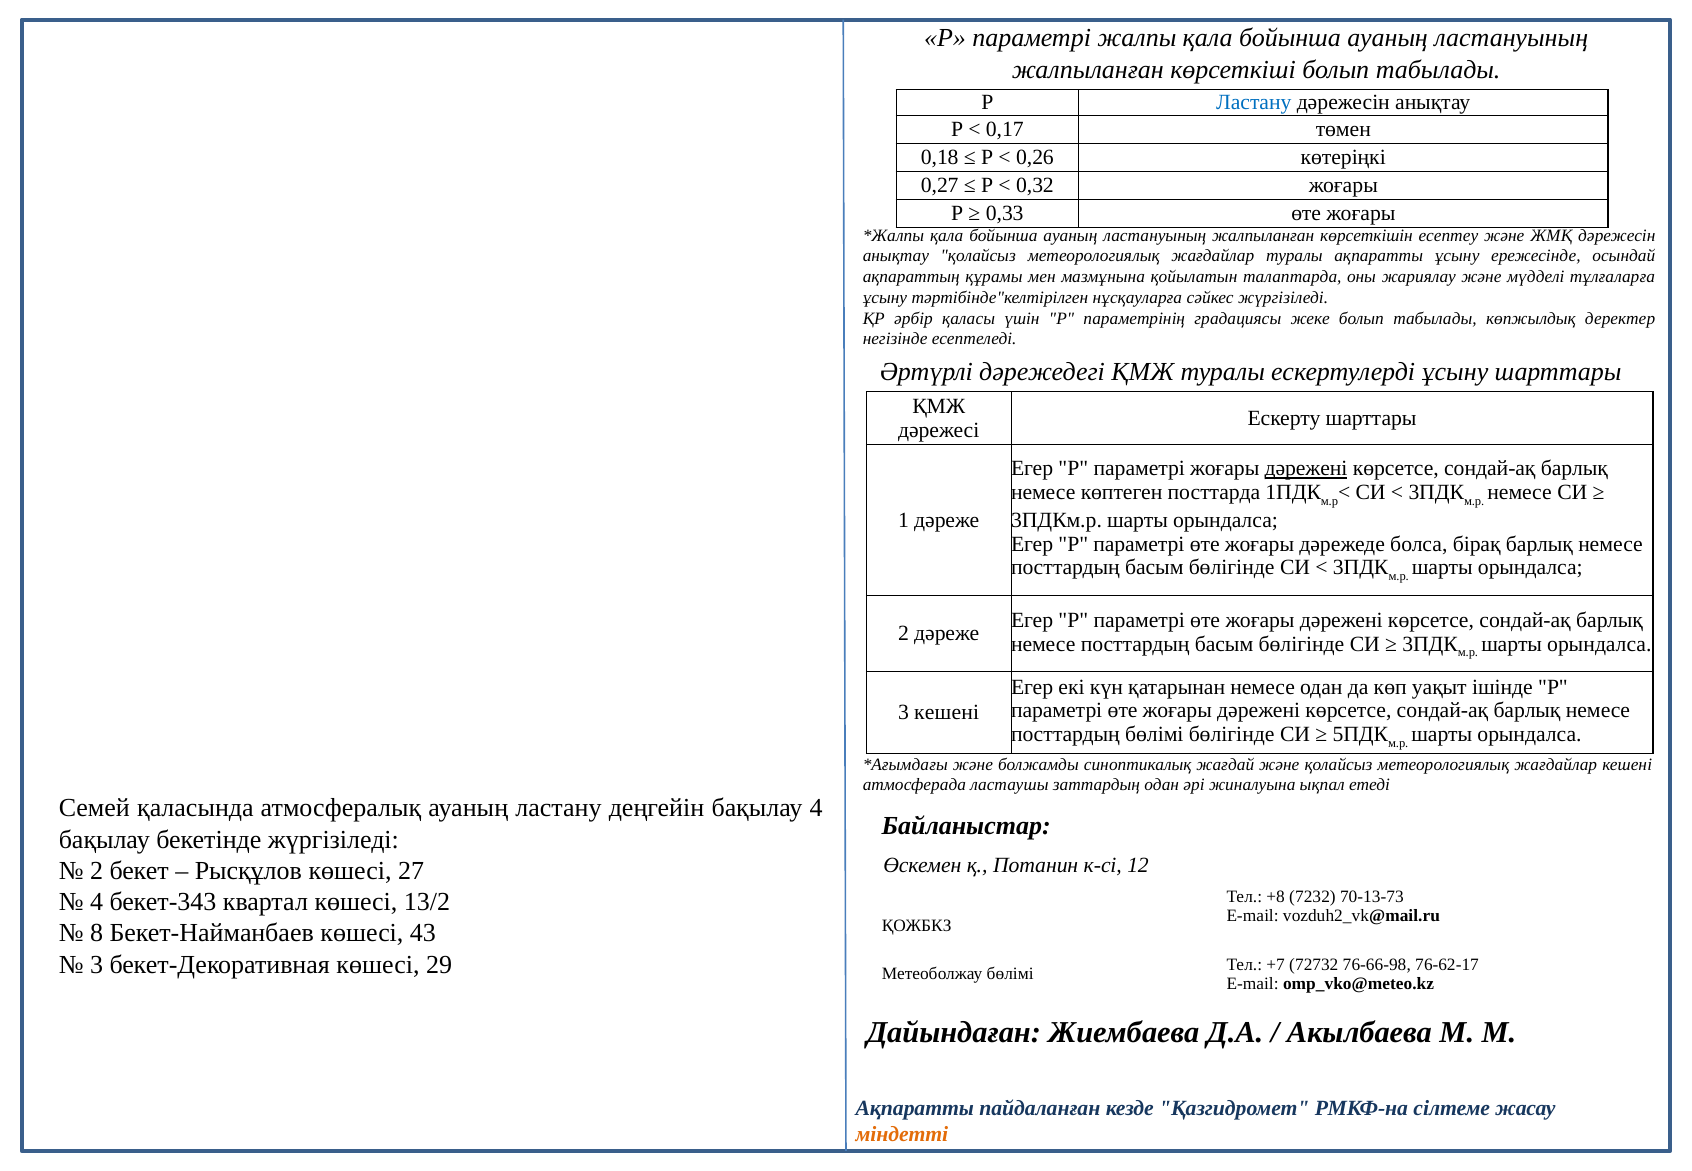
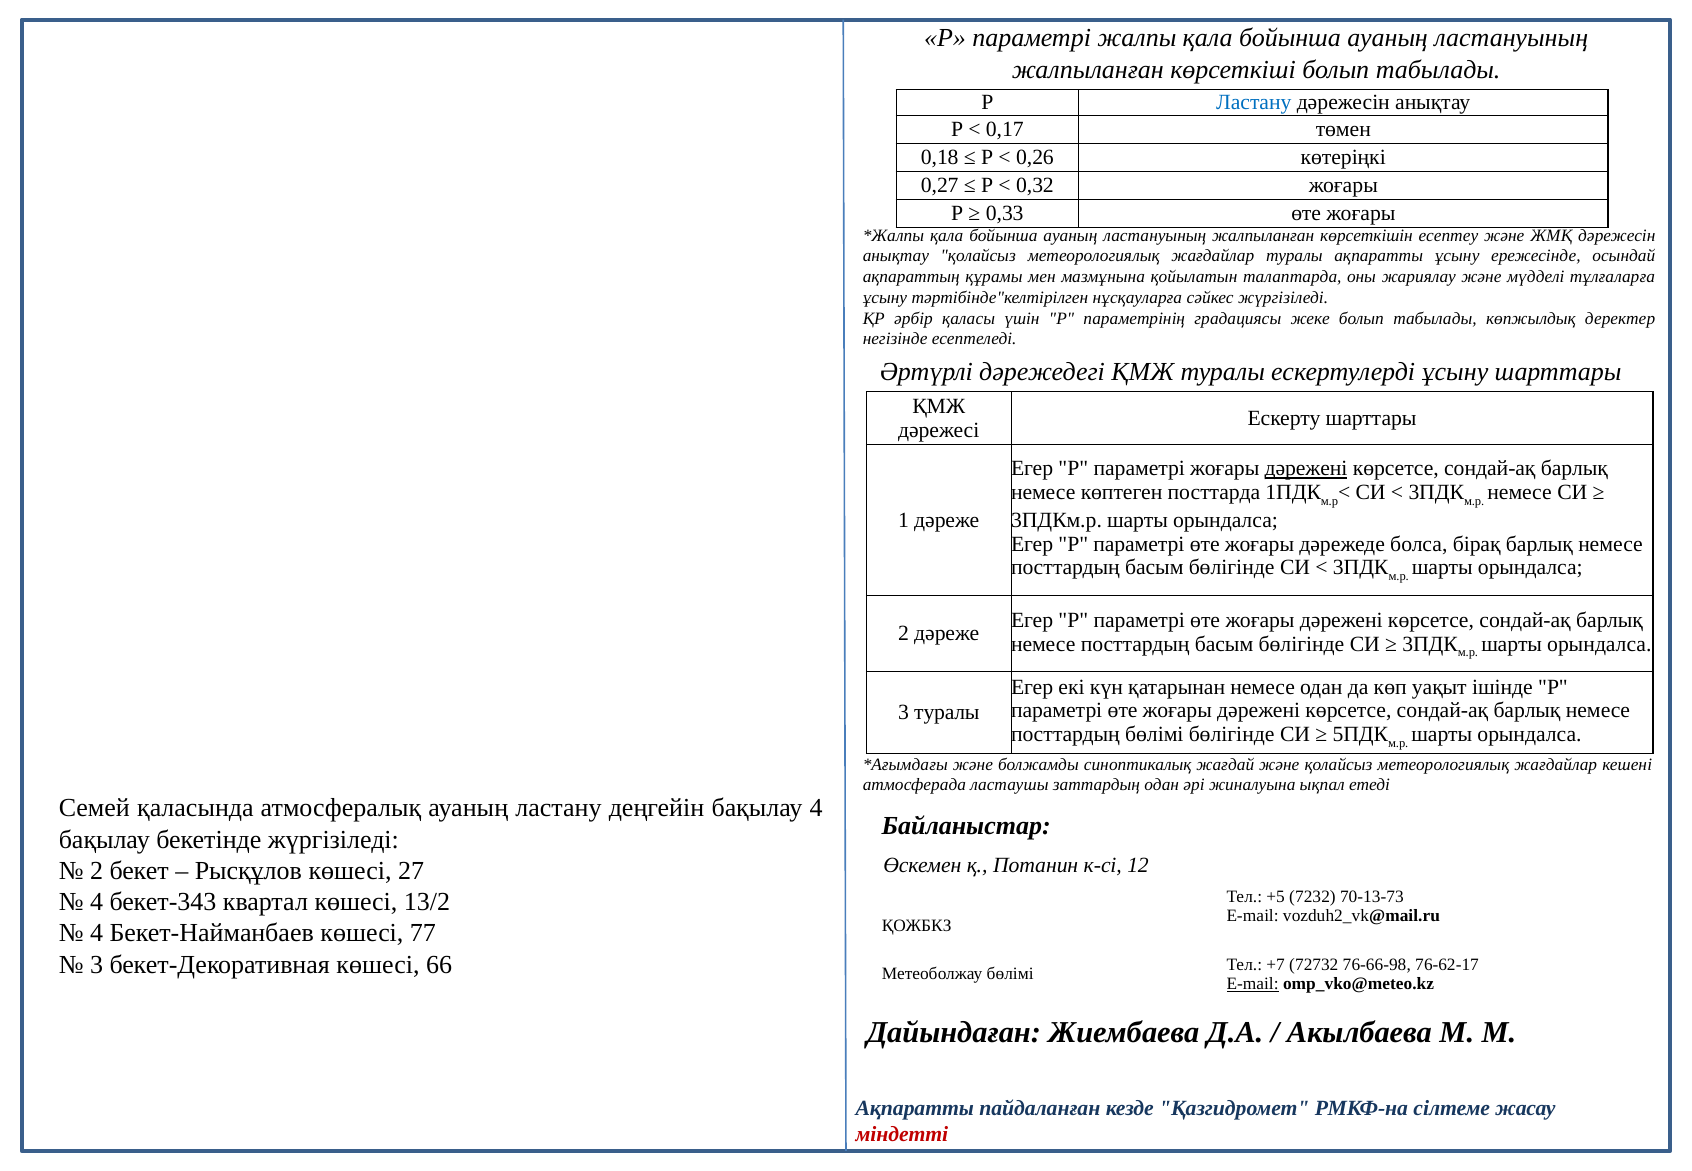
3 кешені: кешені -> туралы
+8: +8 -> +5
8 at (97, 934): 8 -> 4
43: 43 -> 77
29: 29 -> 66
E-mail at (1253, 984) underline: none -> present
міндетті colour: orange -> red
